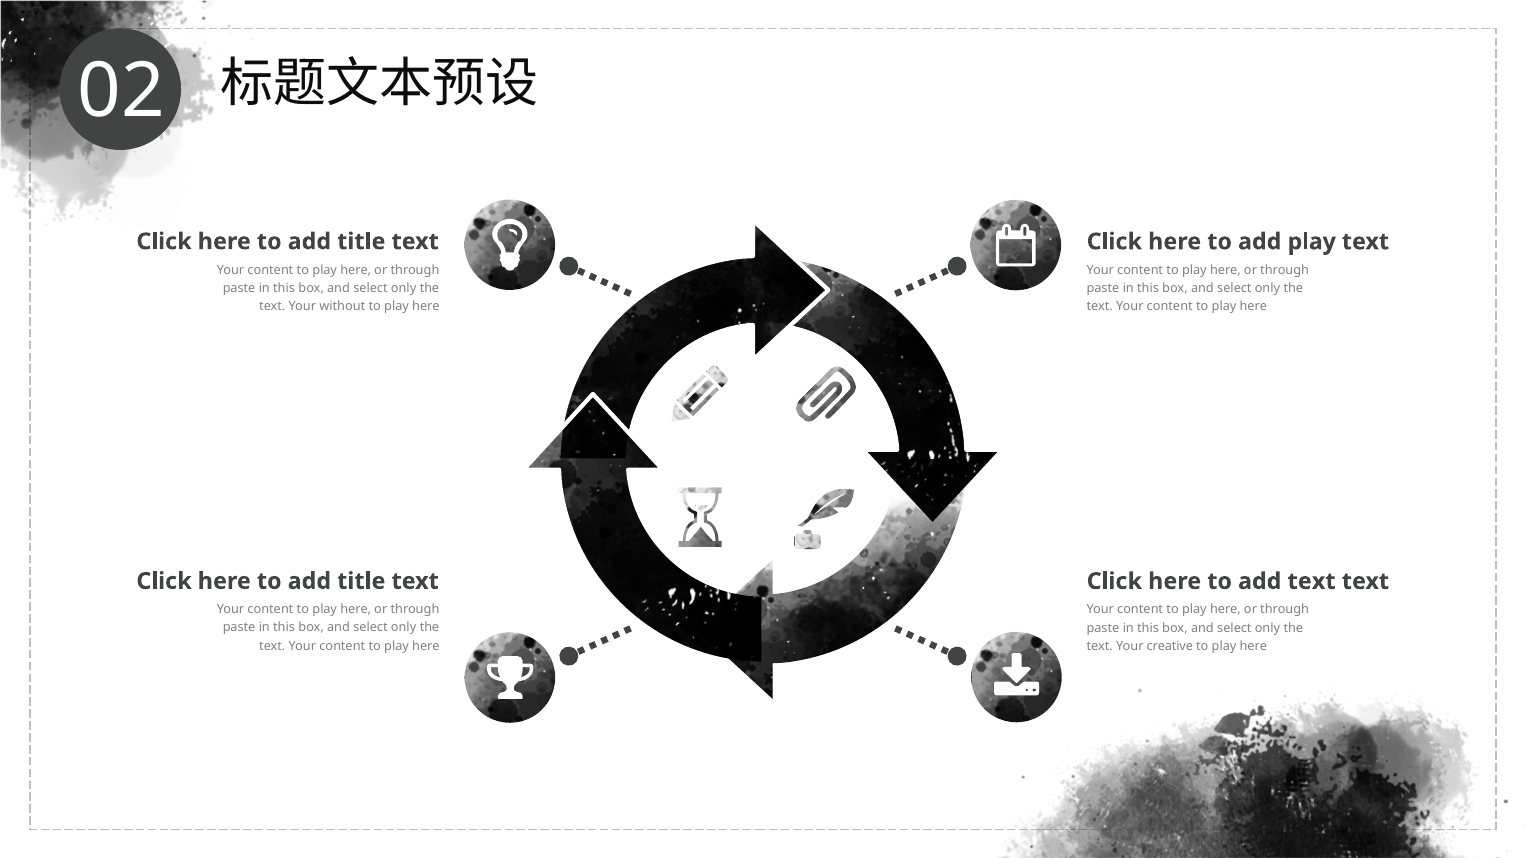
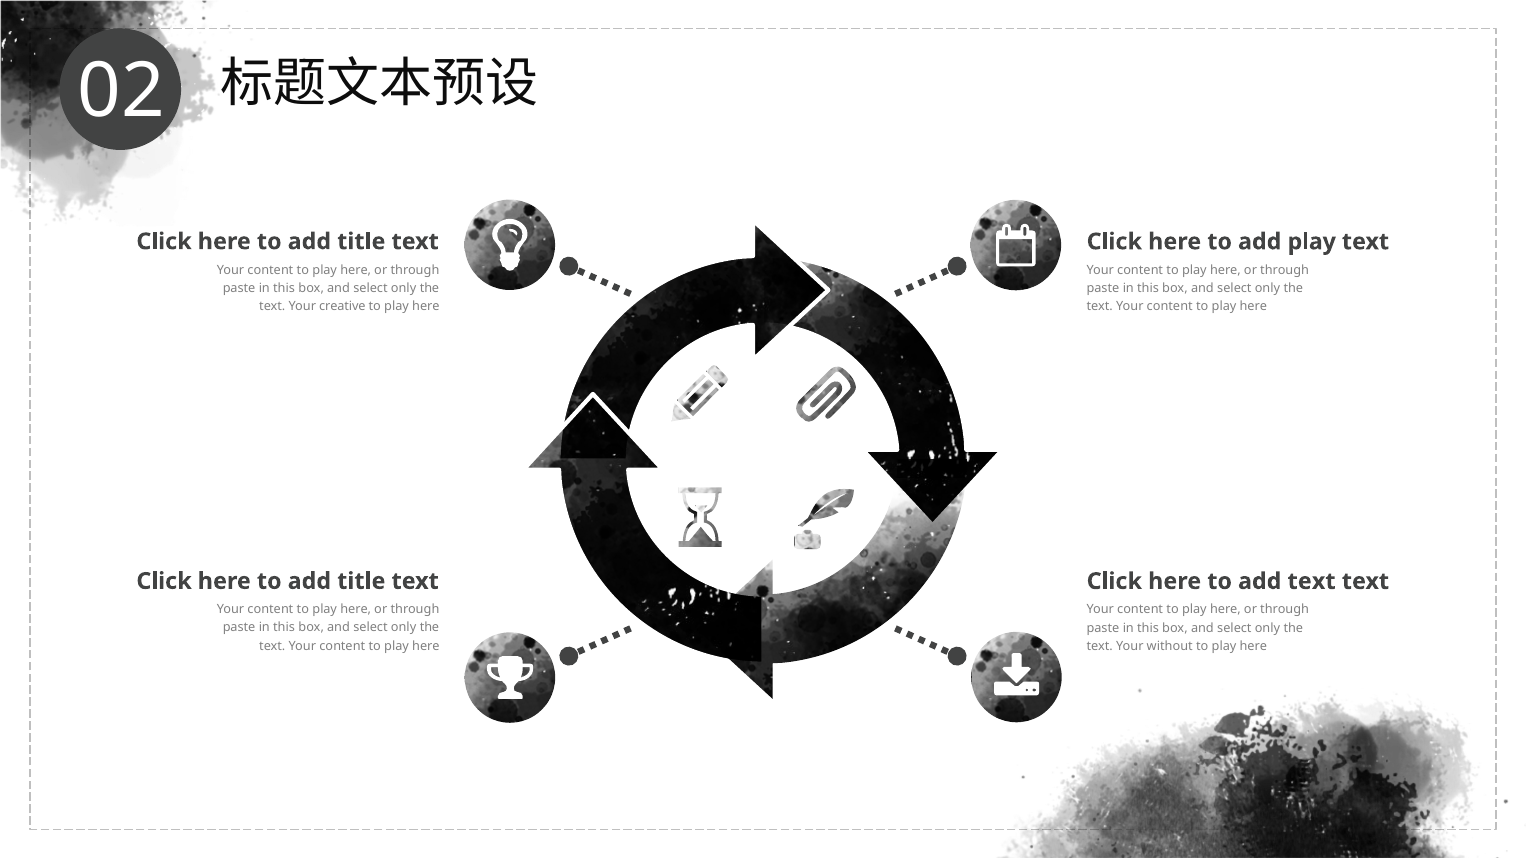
without: without -> creative
creative: creative -> without
